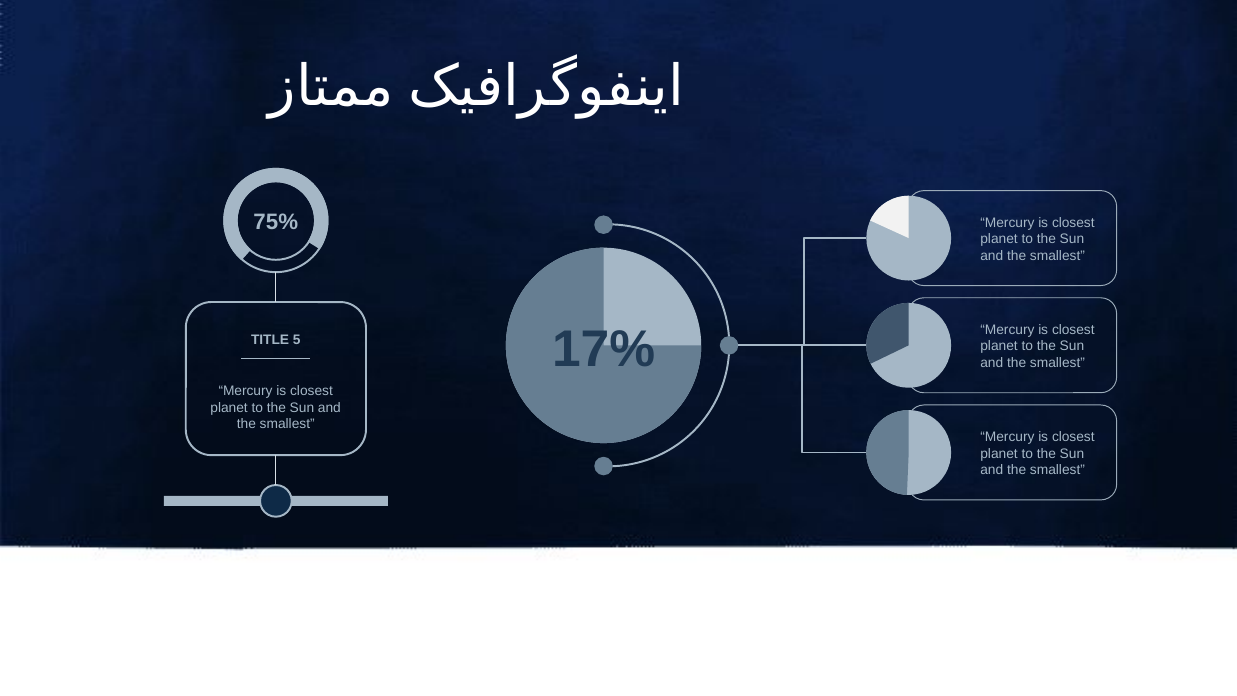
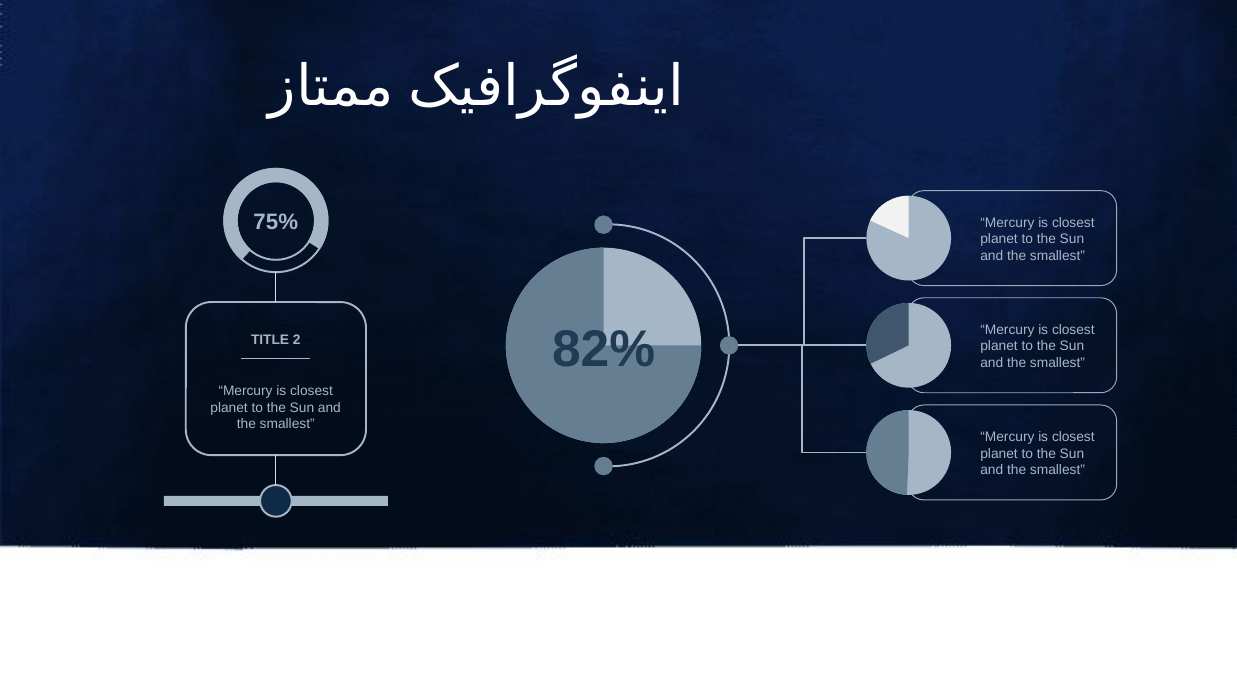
17%: 17% -> 82%
5: 5 -> 2
